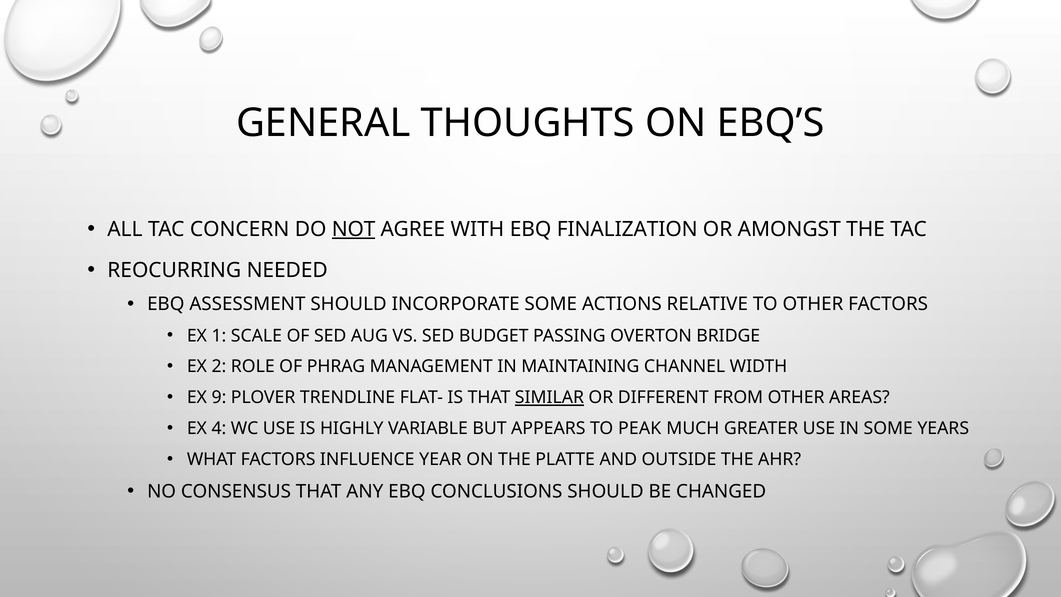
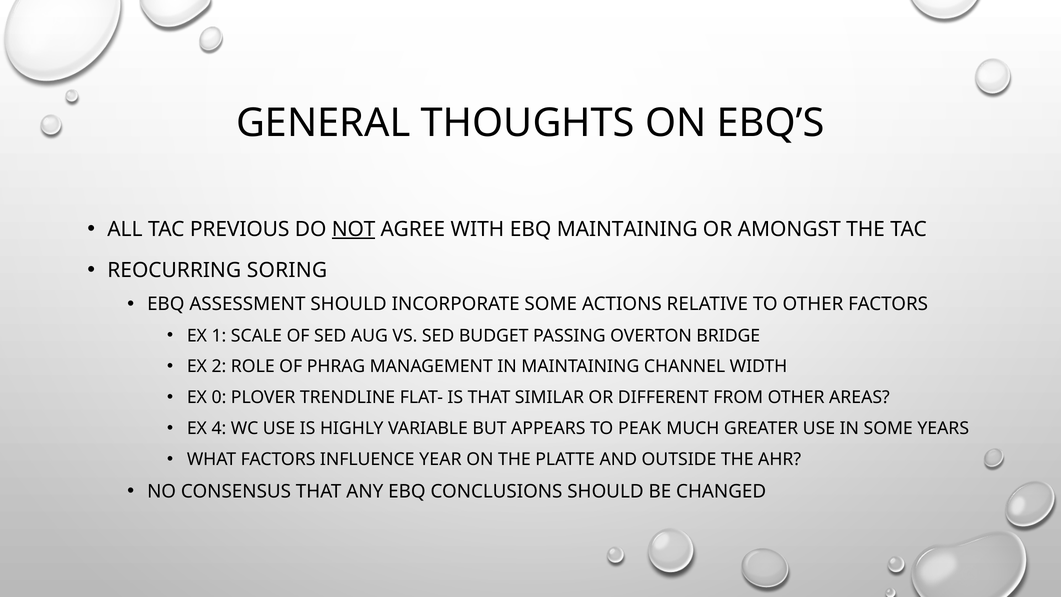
CONCERN: CONCERN -> PREVIOUS
EBQ FINALIZATION: FINALIZATION -> MAINTAINING
NEEDED: NEEDED -> SORING
9: 9 -> 0
SIMILAR underline: present -> none
